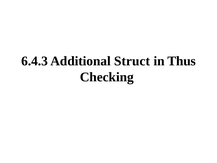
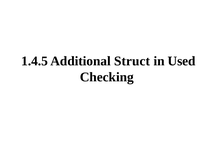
6.4.3: 6.4.3 -> 1.4.5
Thus: Thus -> Used
